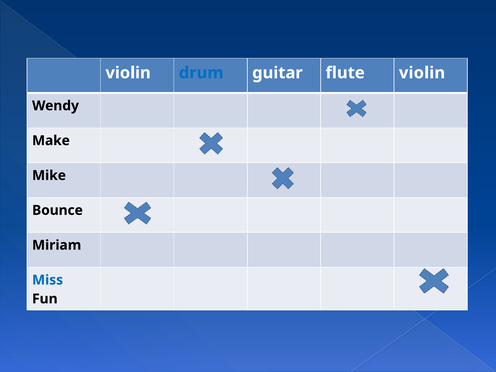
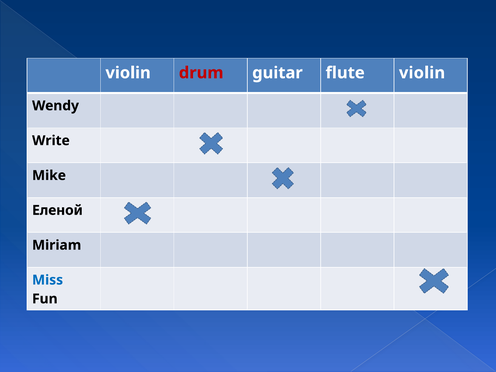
drum colour: blue -> red
Make: Make -> Write
Bounce: Bounce -> Еленой
